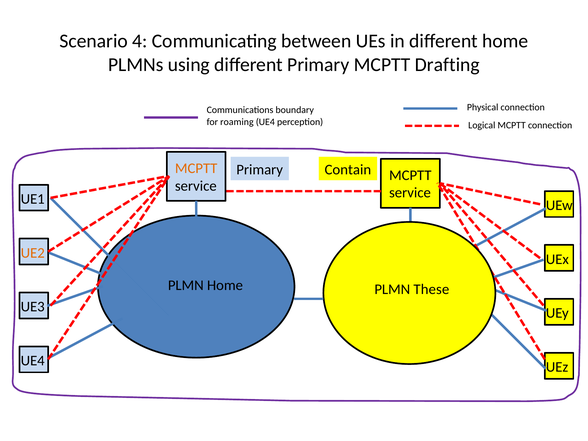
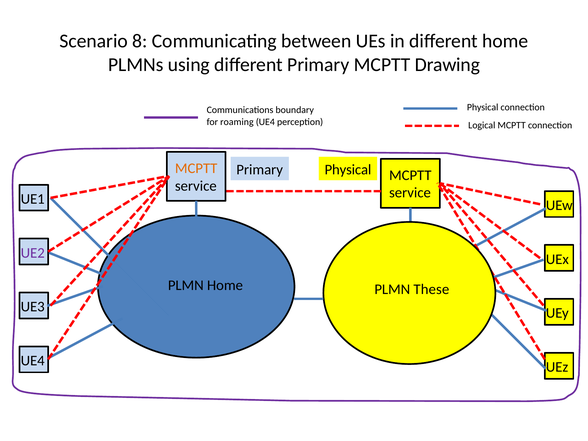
4: 4 -> 8
Drafting: Drafting -> Drawing
Contain at (348, 170): Contain -> Physical
UE2 colour: orange -> purple
